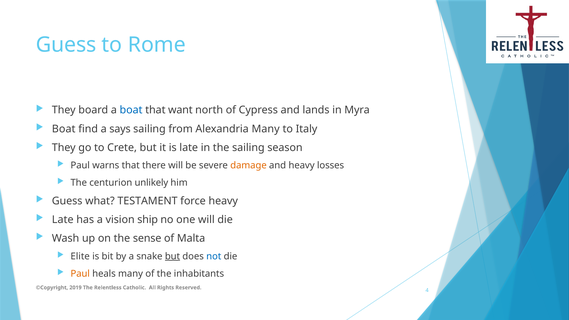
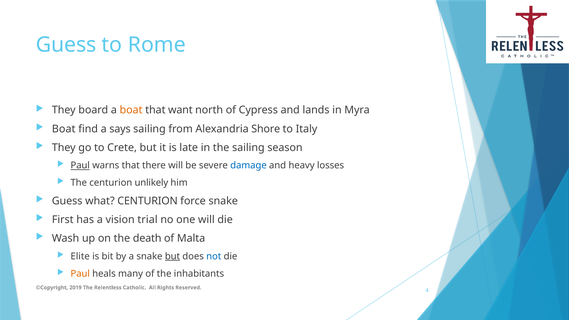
boat at (131, 110) colour: blue -> orange
Alexandria Many: Many -> Shore
Paul at (80, 166) underline: none -> present
damage colour: orange -> blue
what TESTAMENT: TESTAMENT -> CENTURION
force heavy: heavy -> snake
Late at (63, 220): Late -> First
ship: ship -> trial
sense: sense -> death
